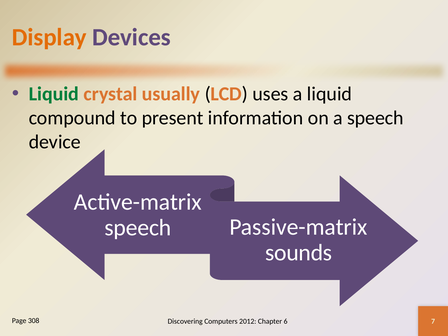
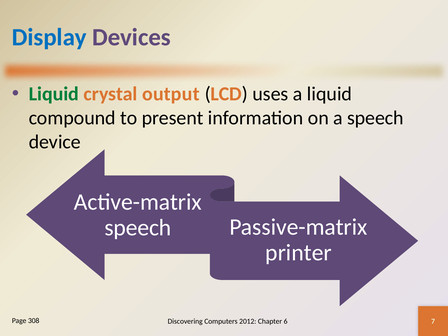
Display colour: orange -> blue
usually: usually -> output
sounds: sounds -> printer
